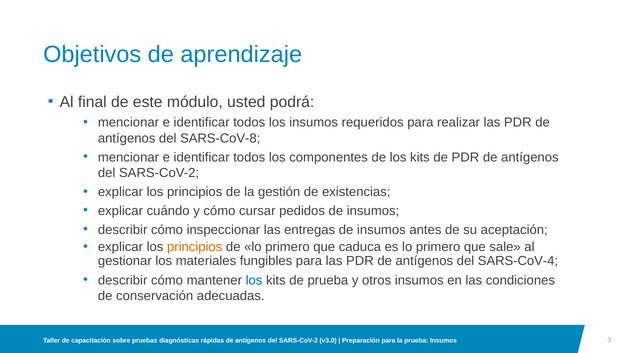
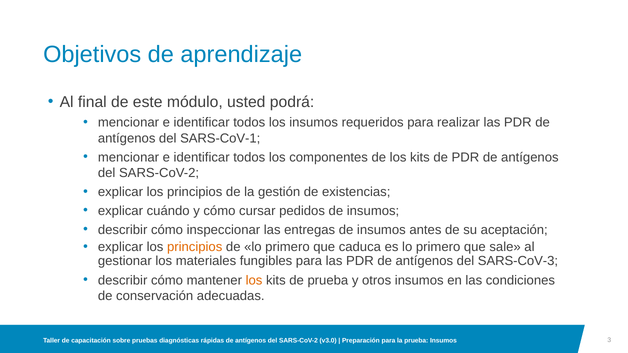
SARS-CoV-8: SARS-CoV-8 -> SARS-CoV-1
SARS-CoV-4: SARS-CoV-4 -> SARS-CoV-3
los at (254, 280) colour: blue -> orange
